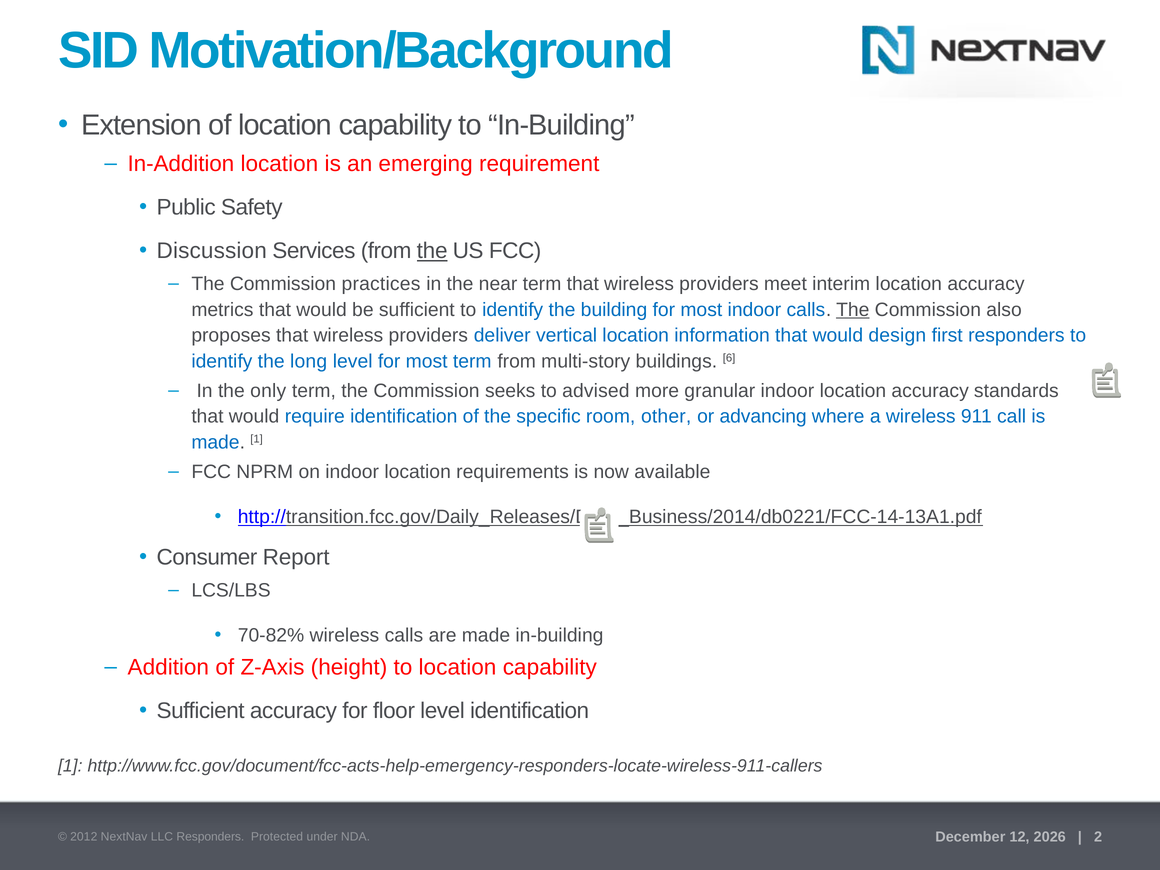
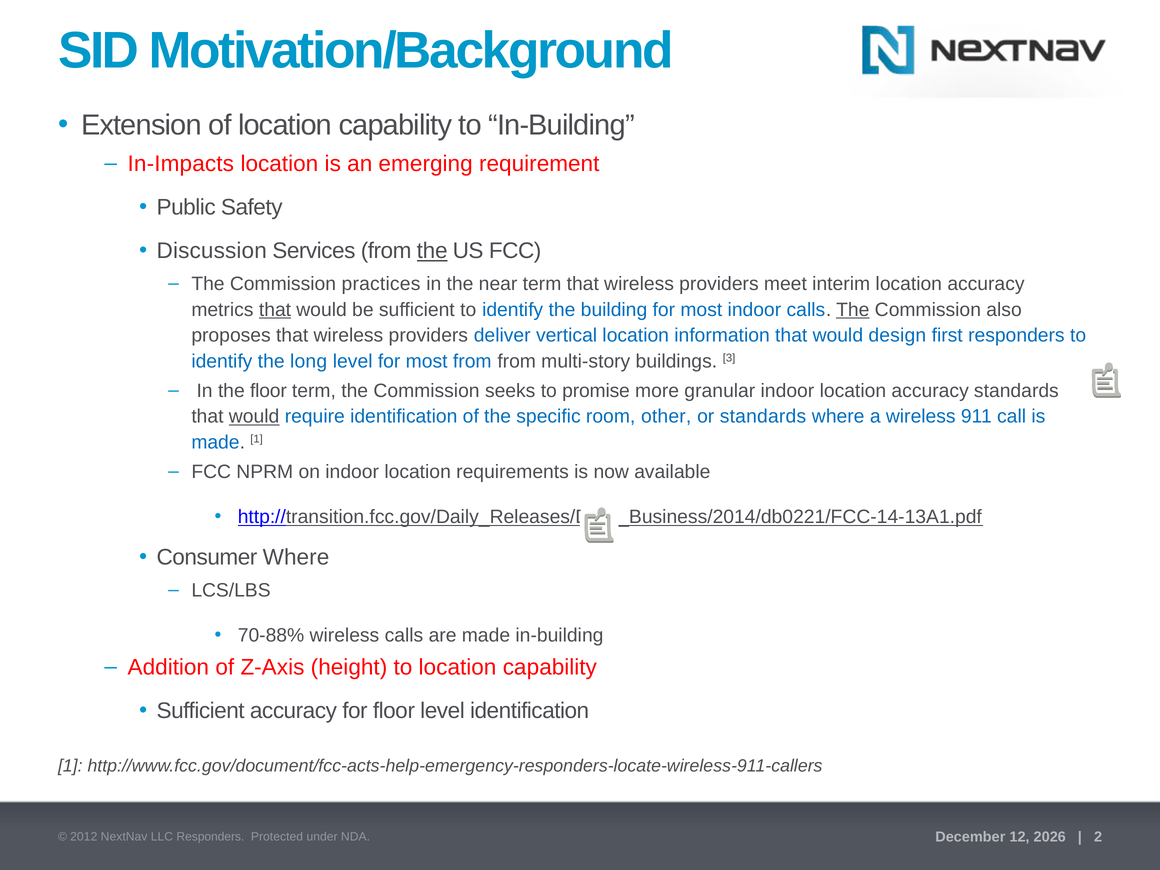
In-Addition: In-Addition -> In-Impacts
that at (275, 310) underline: none -> present
most term: term -> from
6: 6 -> 3
the only: only -> floor
advised: advised -> promise
would at (254, 417) underline: none -> present
or advancing: advancing -> standards
Consumer Report: Report -> Where
70-82%: 70-82% -> 70-88%
